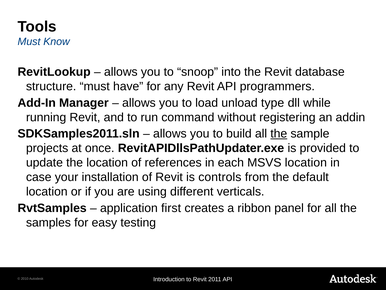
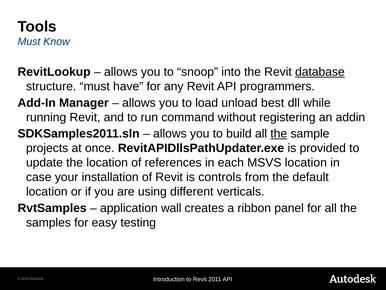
database underline: none -> present
type: type -> best
first: first -> wall
